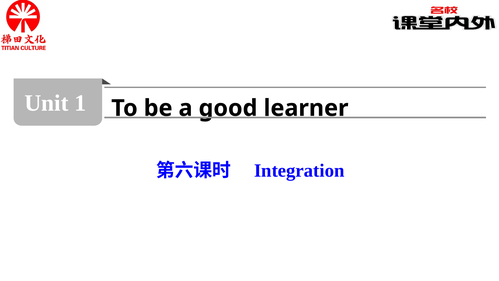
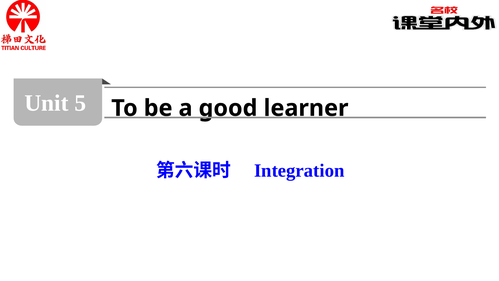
1: 1 -> 5
